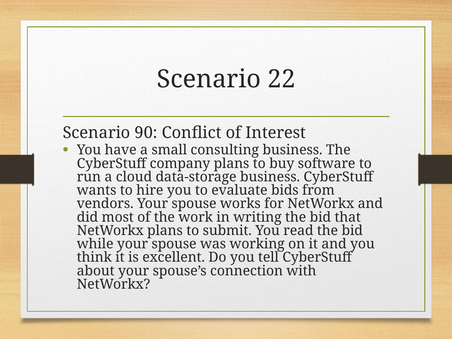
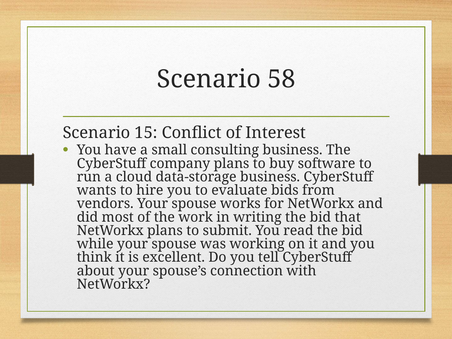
22: 22 -> 58
90: 90 -> 15
